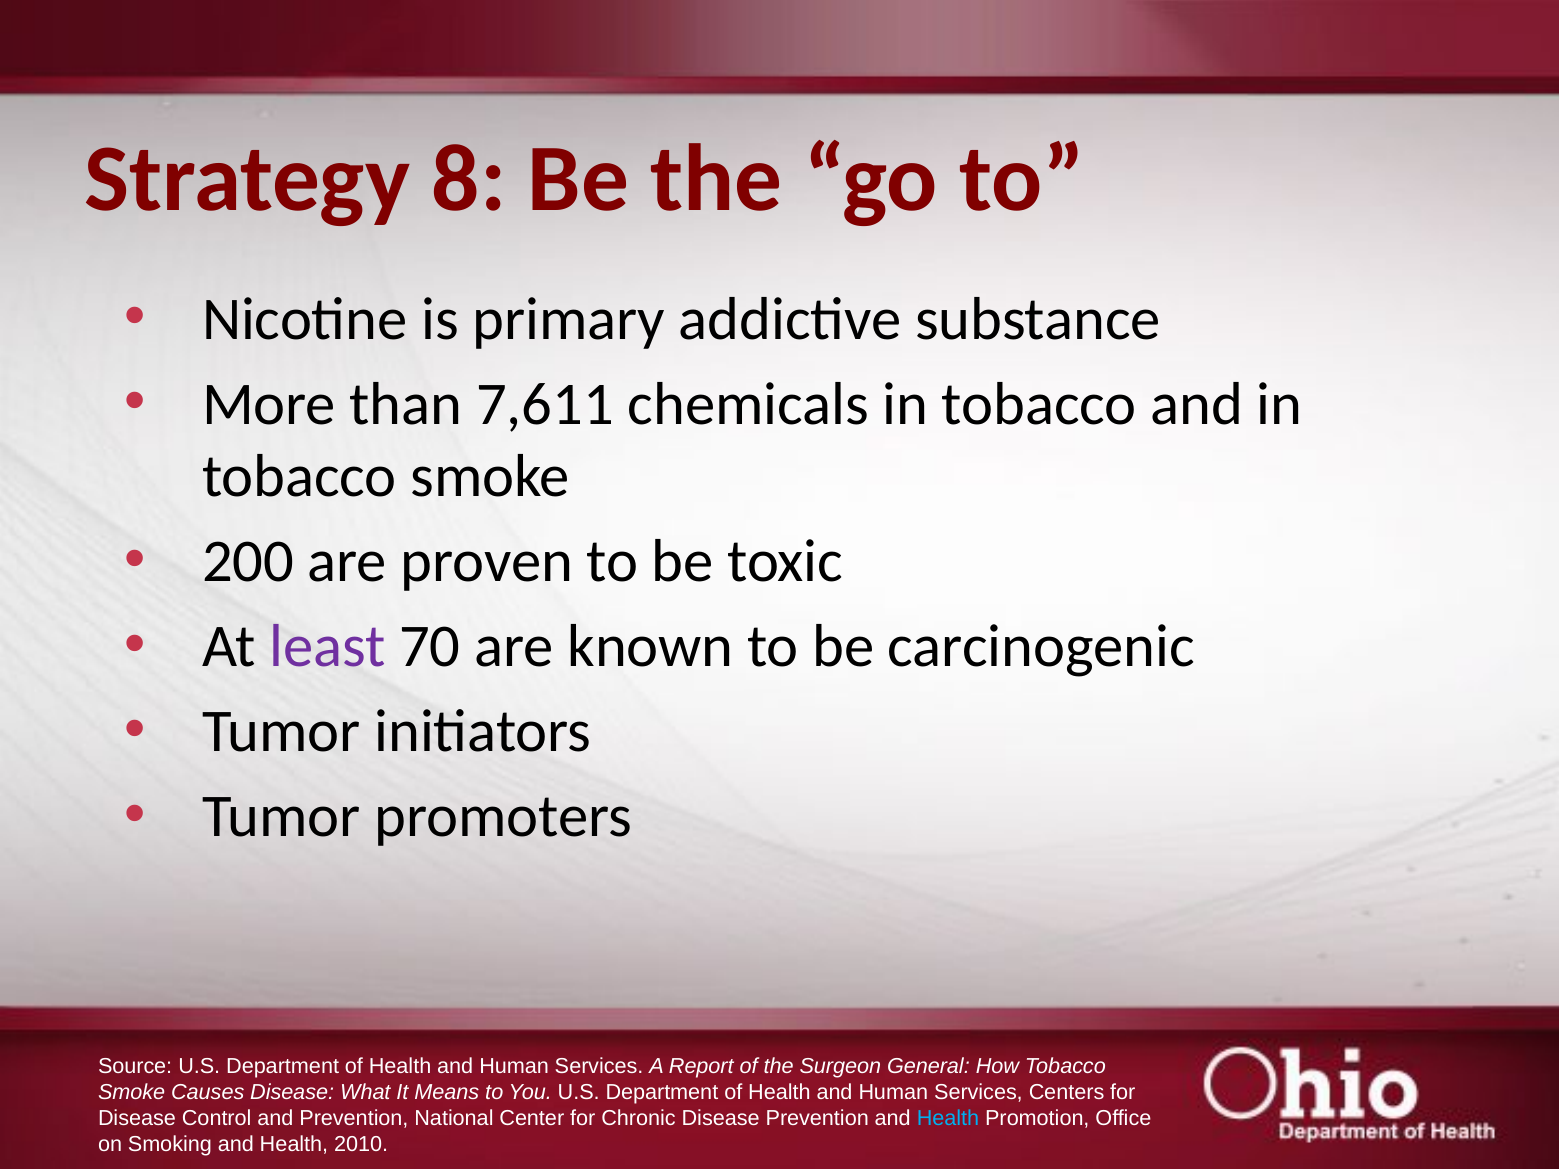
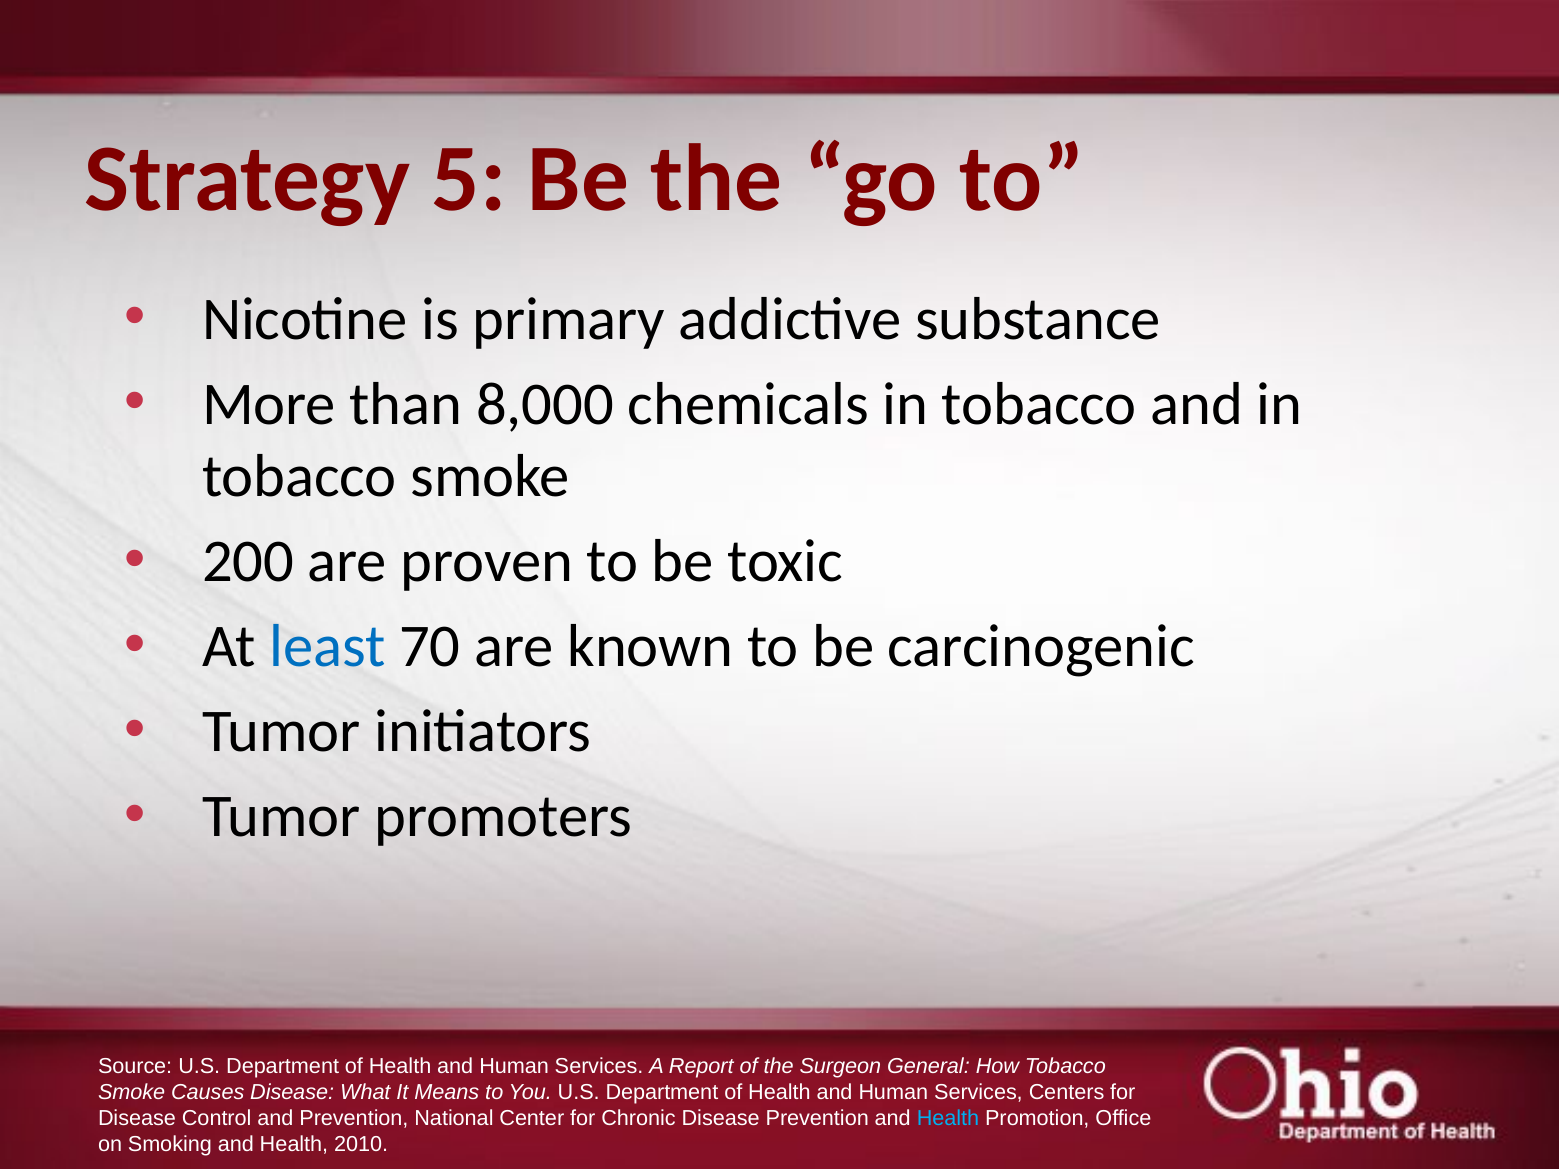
8: 8 -> 5
7,611: 7,611 -> 8,000
least colour: purple -> blue
